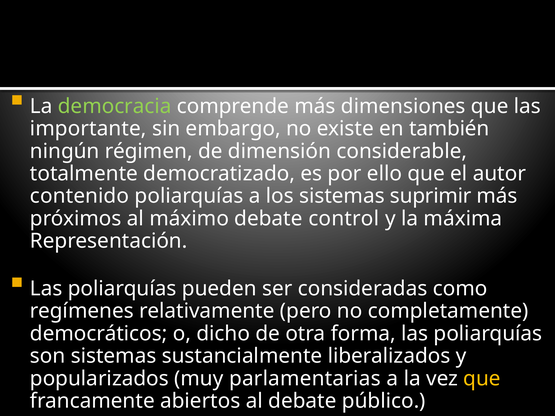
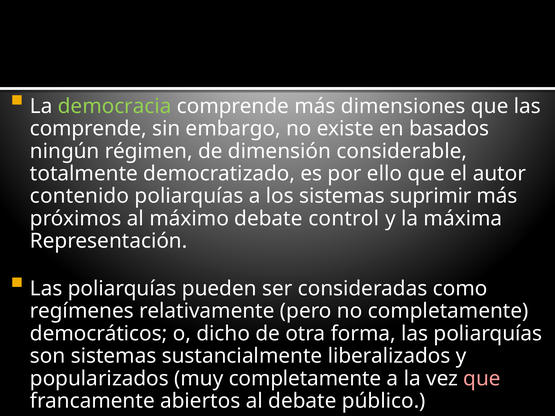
importante at (88, 129): importante -> comprende
también: también -> basados
muy parlamentarias: parlamentarias -> completamente
que at (482, 379) colour: yellow -> pink
